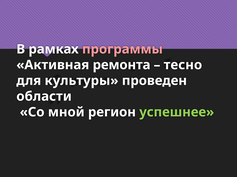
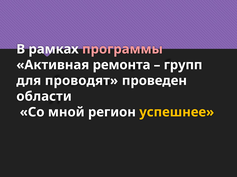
тесно: тесно -> групп
культуры: культуры -> проводят
успешнее colour: light green -> yellow
